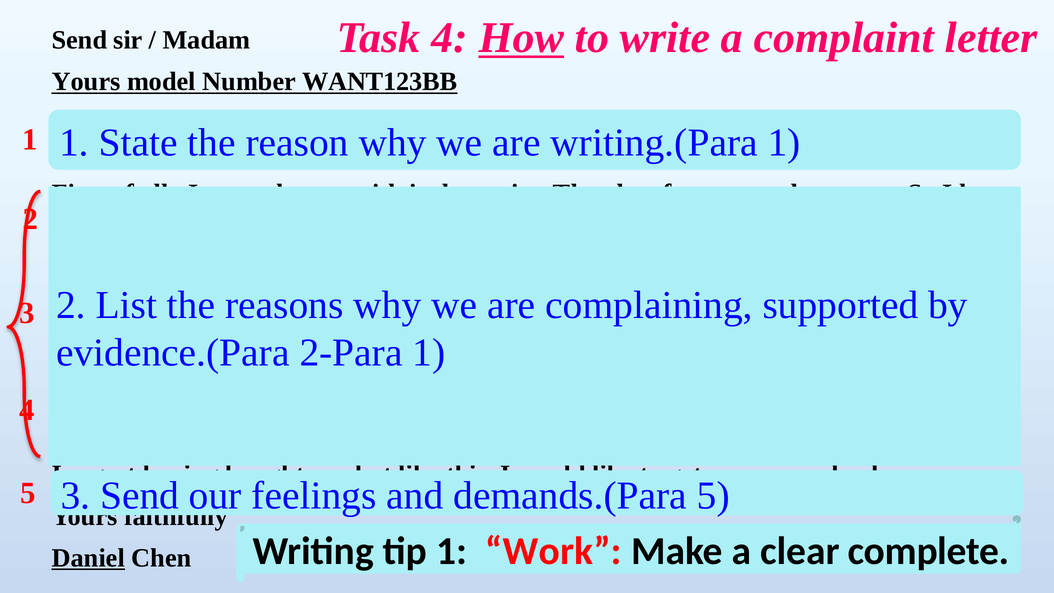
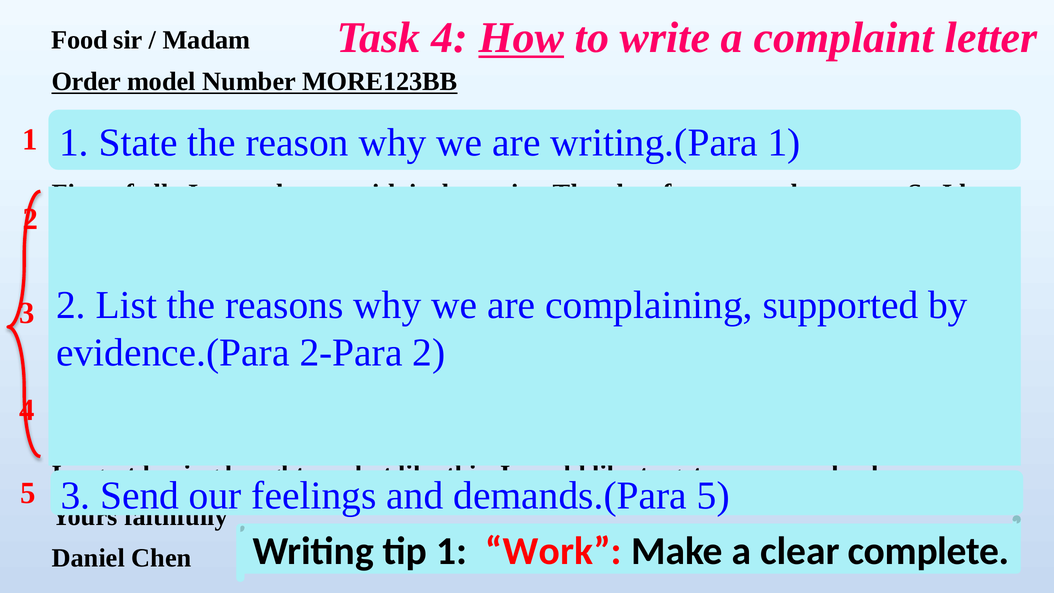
Send at (79, 40): Send -> Food
Yours at (86, 82): Yours -> Order
WANT123BB: WANT123BB -> MORE123BB
1 at (429, 353): 1 -> 2
Daniel underline: present -> none
